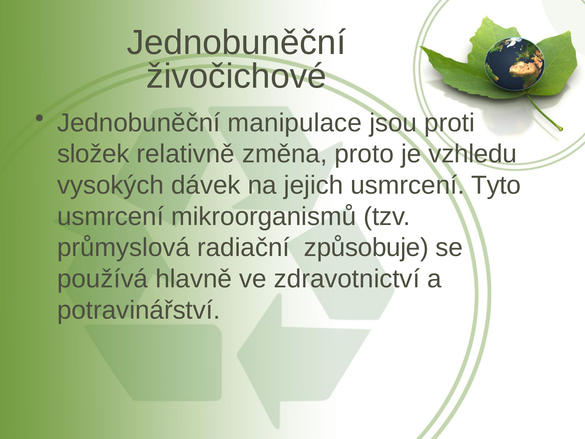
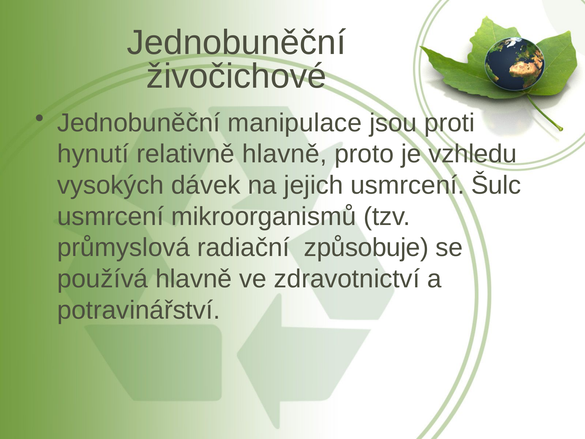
složek: složek -> hynutí
relativně změna: změna -> hlavně
Tyto: Tyto -> Šulc
